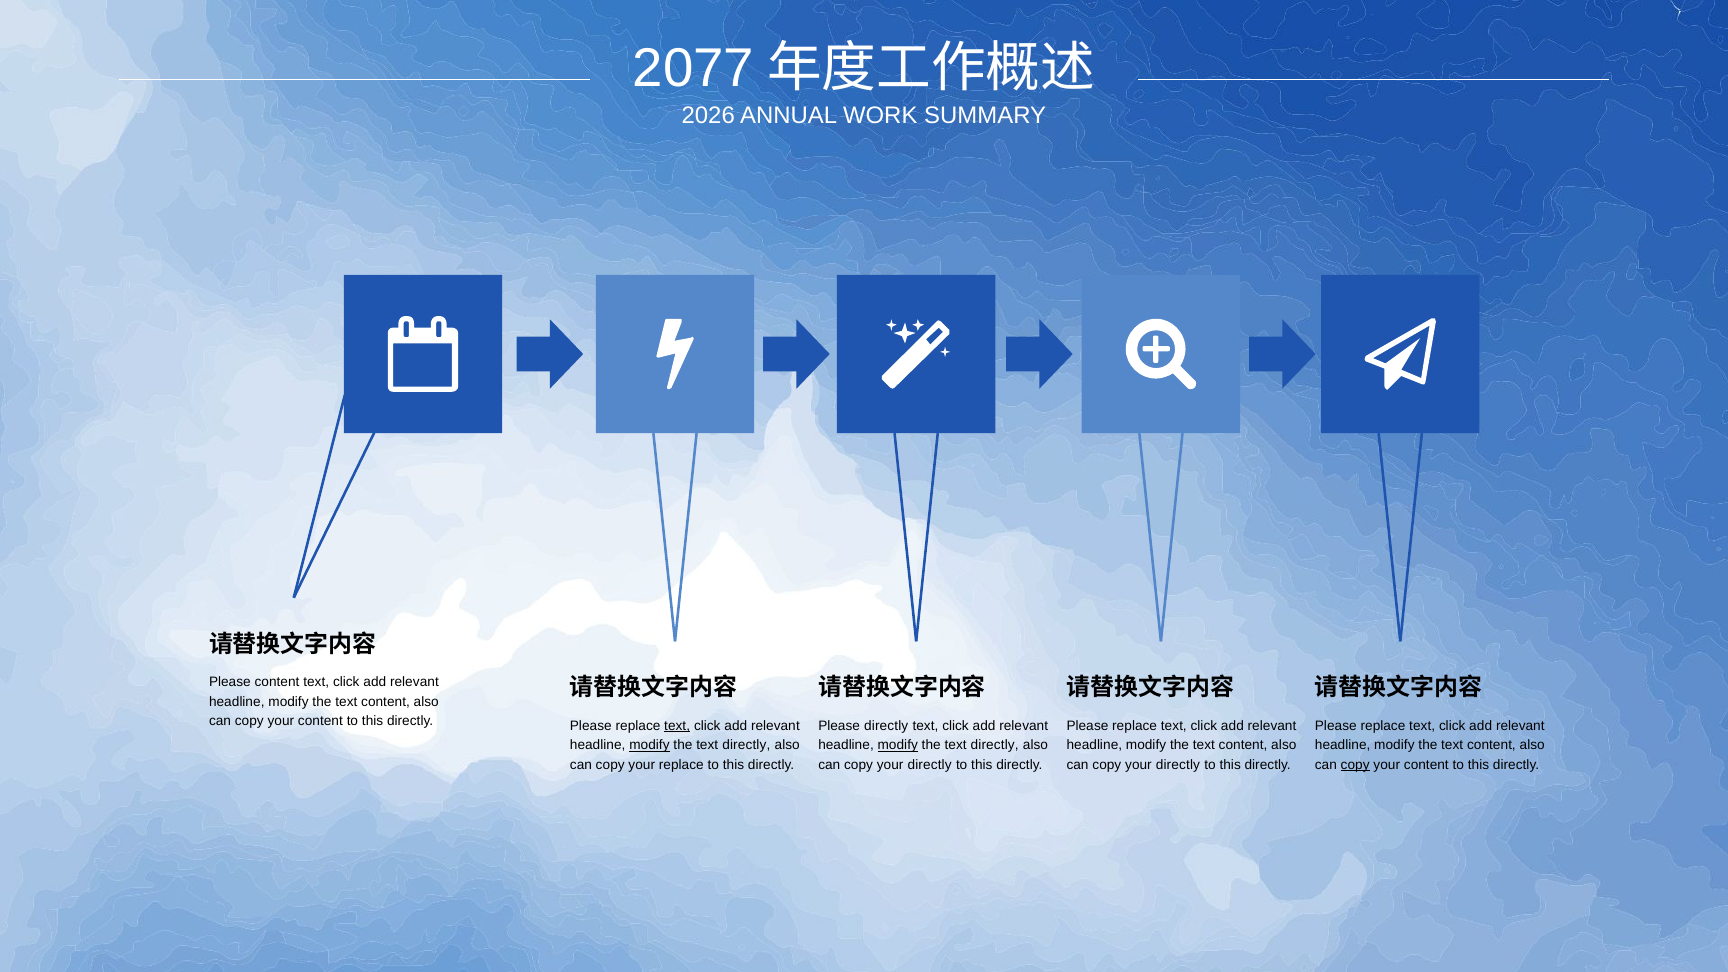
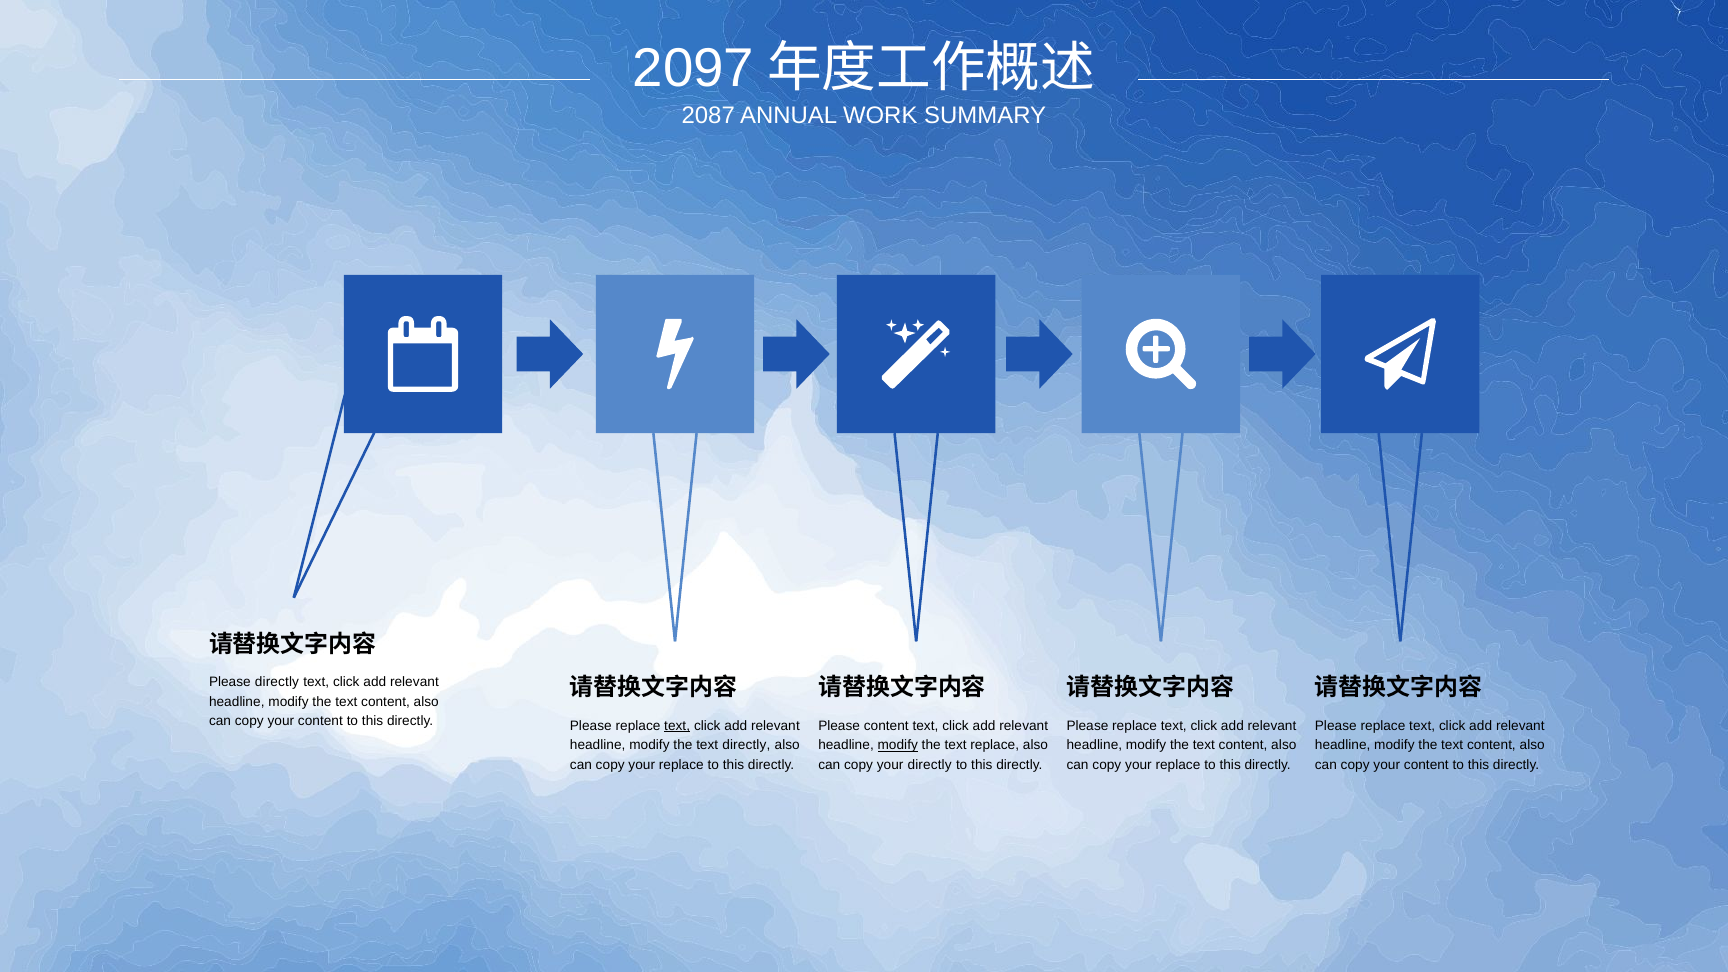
2077: 2077 -> 2097
2026: 2026 -> 2087
Please content: content -> directly
Please directly: directly -> content
modify at (649, 745) underline: present -> none
directly at (995, 745): directly -> replace
directly at (1178, 765): directly -> replace
copy at (1355, 765) underline: present -> none
